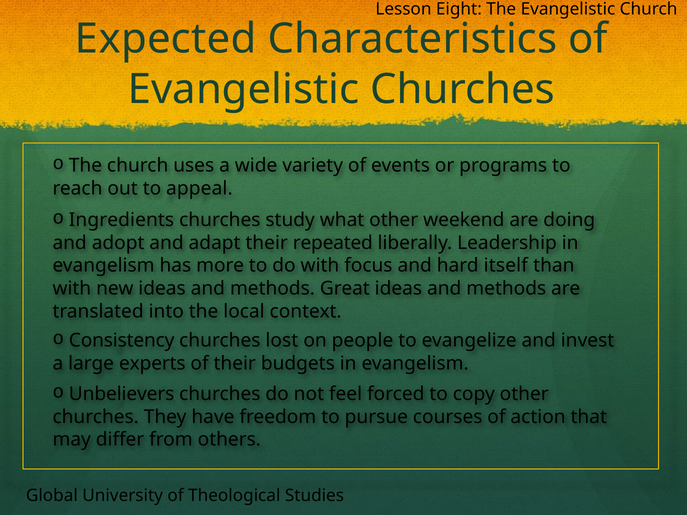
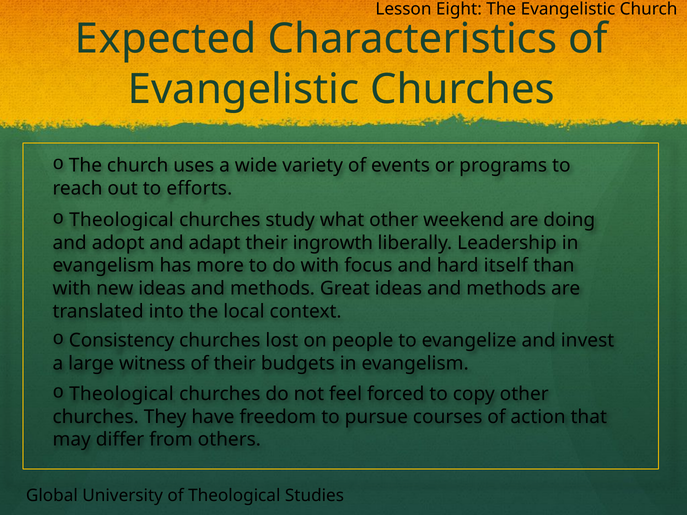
appeal: appeal -> efforts
Ingredients at (122, 220): Ingredients -> Theological
repeated: repeated -> ingrowth
experts: experts -> witness
Unbelievers at (122, 394): Unbelievers -> Theological
